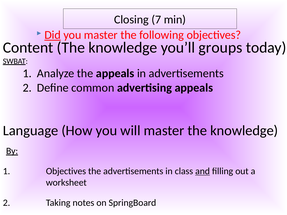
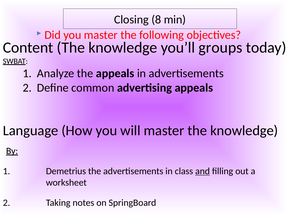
7: 7 -> 8
Did underline: present -> none
1 Objectives: Objectives -> Demetrius
